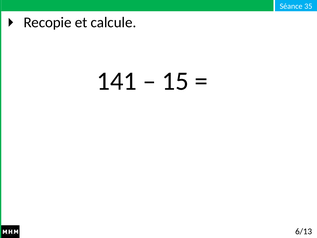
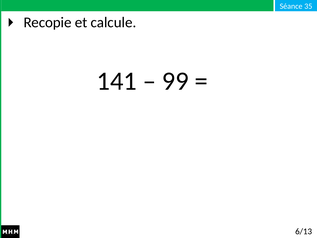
15: 15 -> 99
